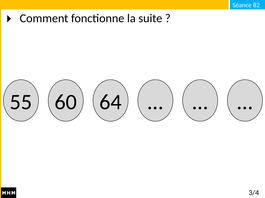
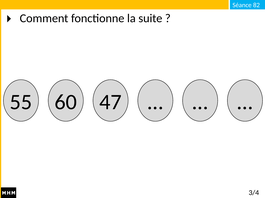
64: 64 -> 47
